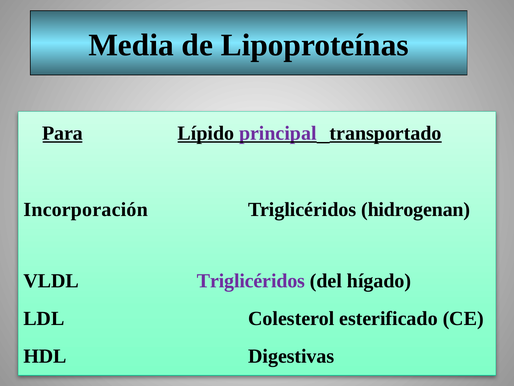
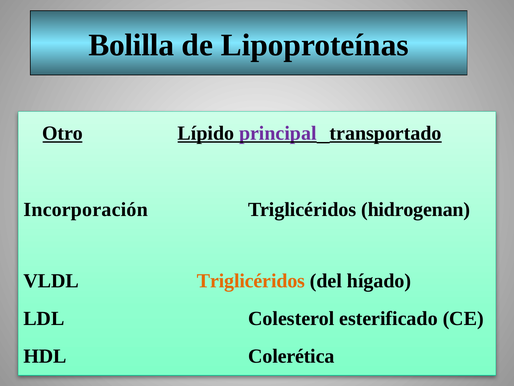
Media: Media -> Bolilla
Para: Para -> Otro
Triglicéridos at (251, 281) colour: purple -> orange
Digestivas: Digestivas -> Colerética
